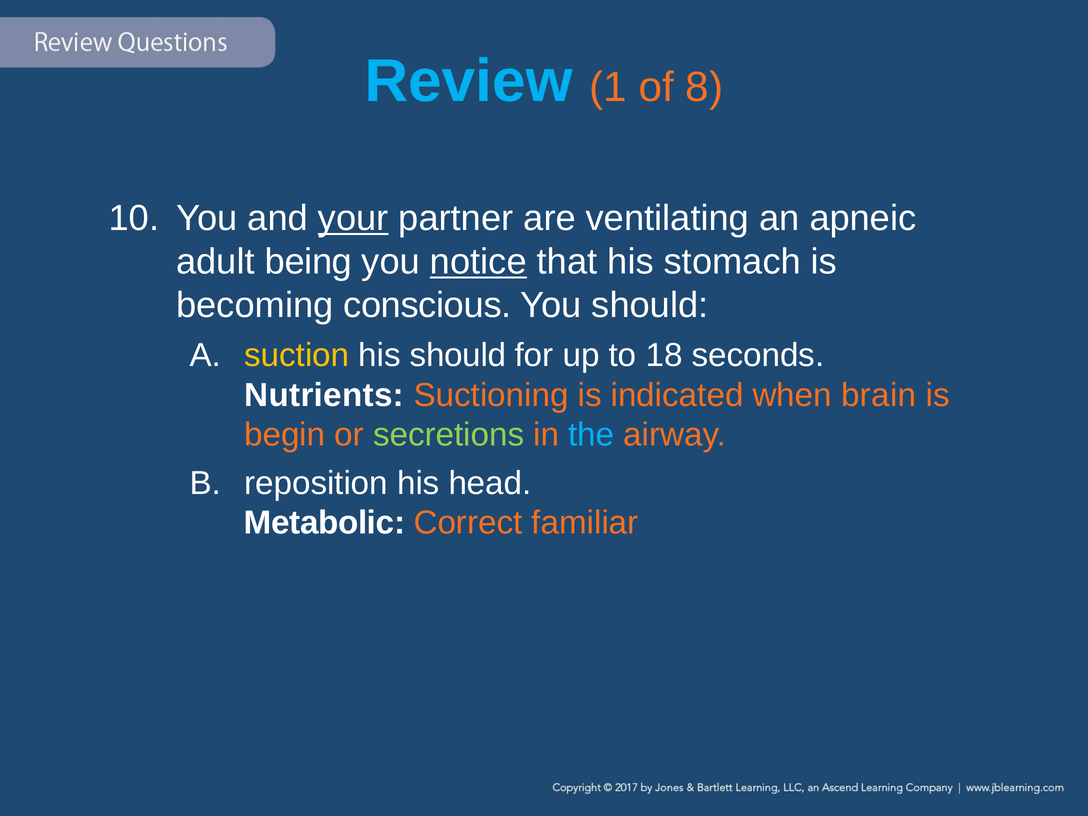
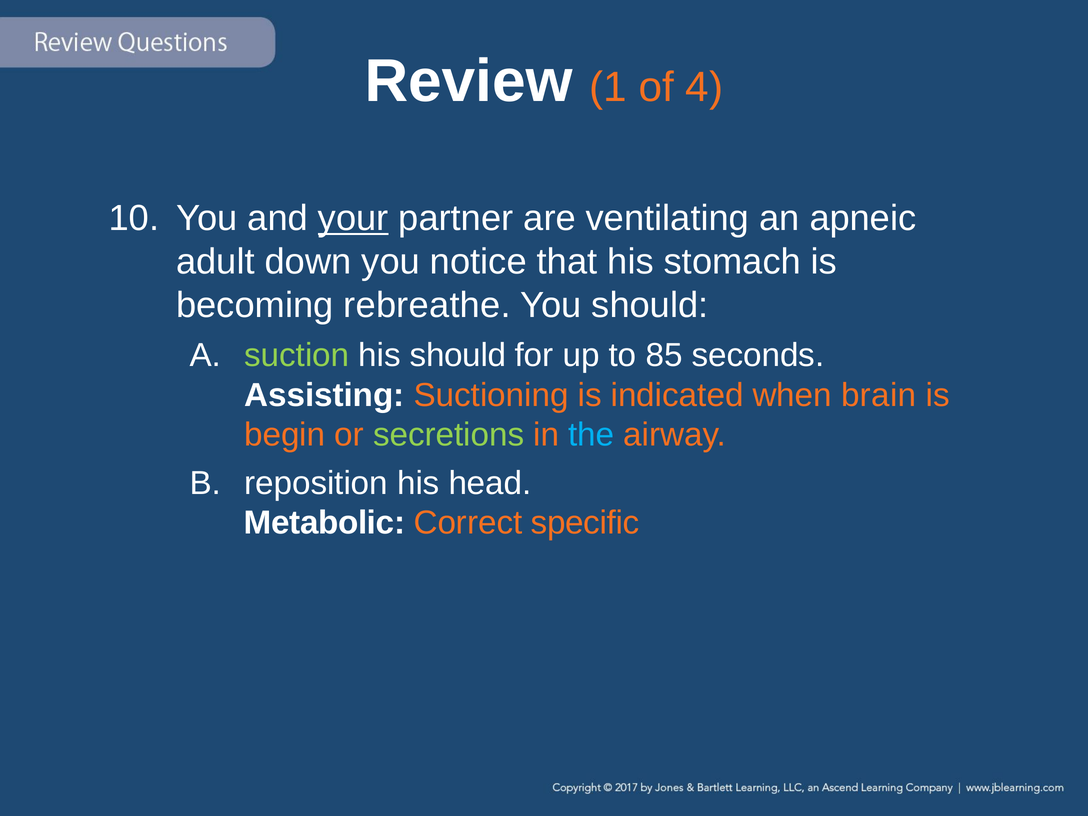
Review colour: light blue -> white
8: 8 -> 4
being: being -> down
notice underline: present -> none
conscious: conscious -> rebreathe
suction colour: yellow -> light green
18: 18 -> 85
Nutrients: Nutrients -> Assisting
familiar: familiar -> specific
